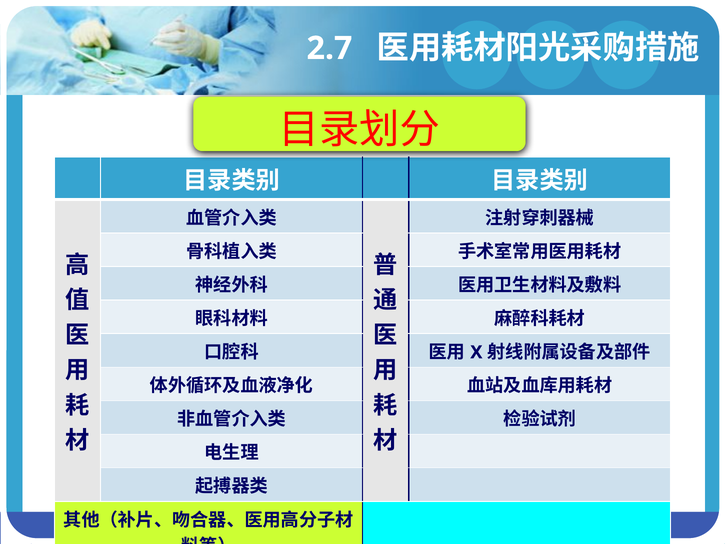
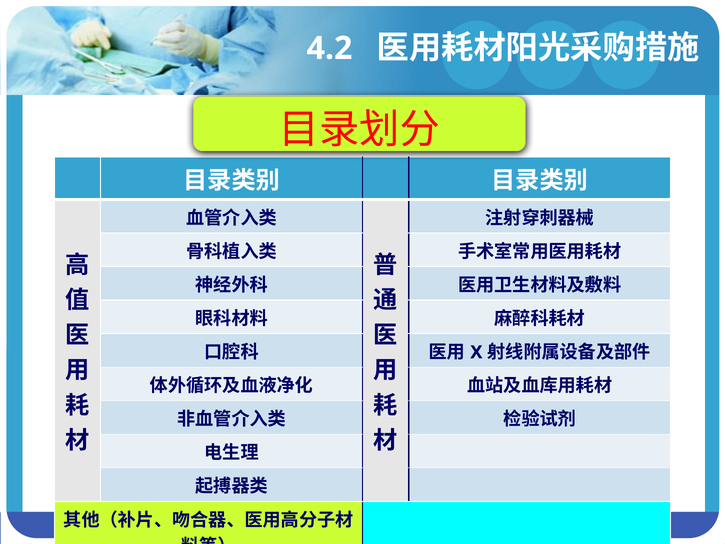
2.7: 2.7 -> 4.2
